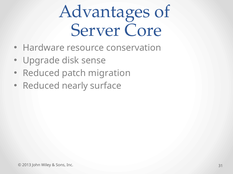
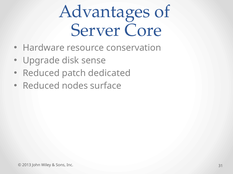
migration: migration -> dedicated
nearly: nearly -> nodes
